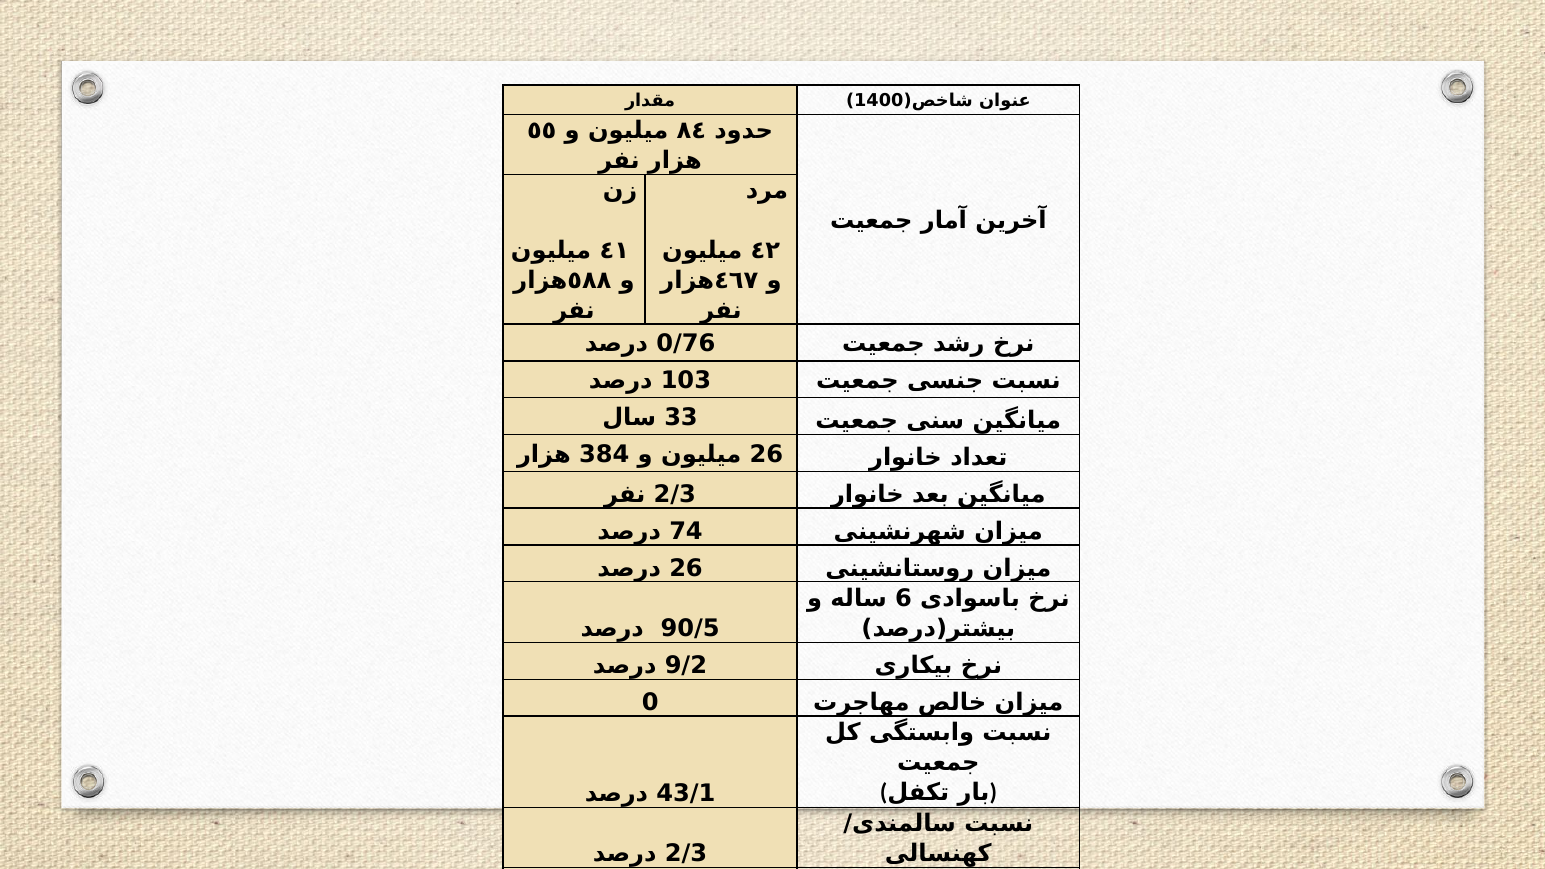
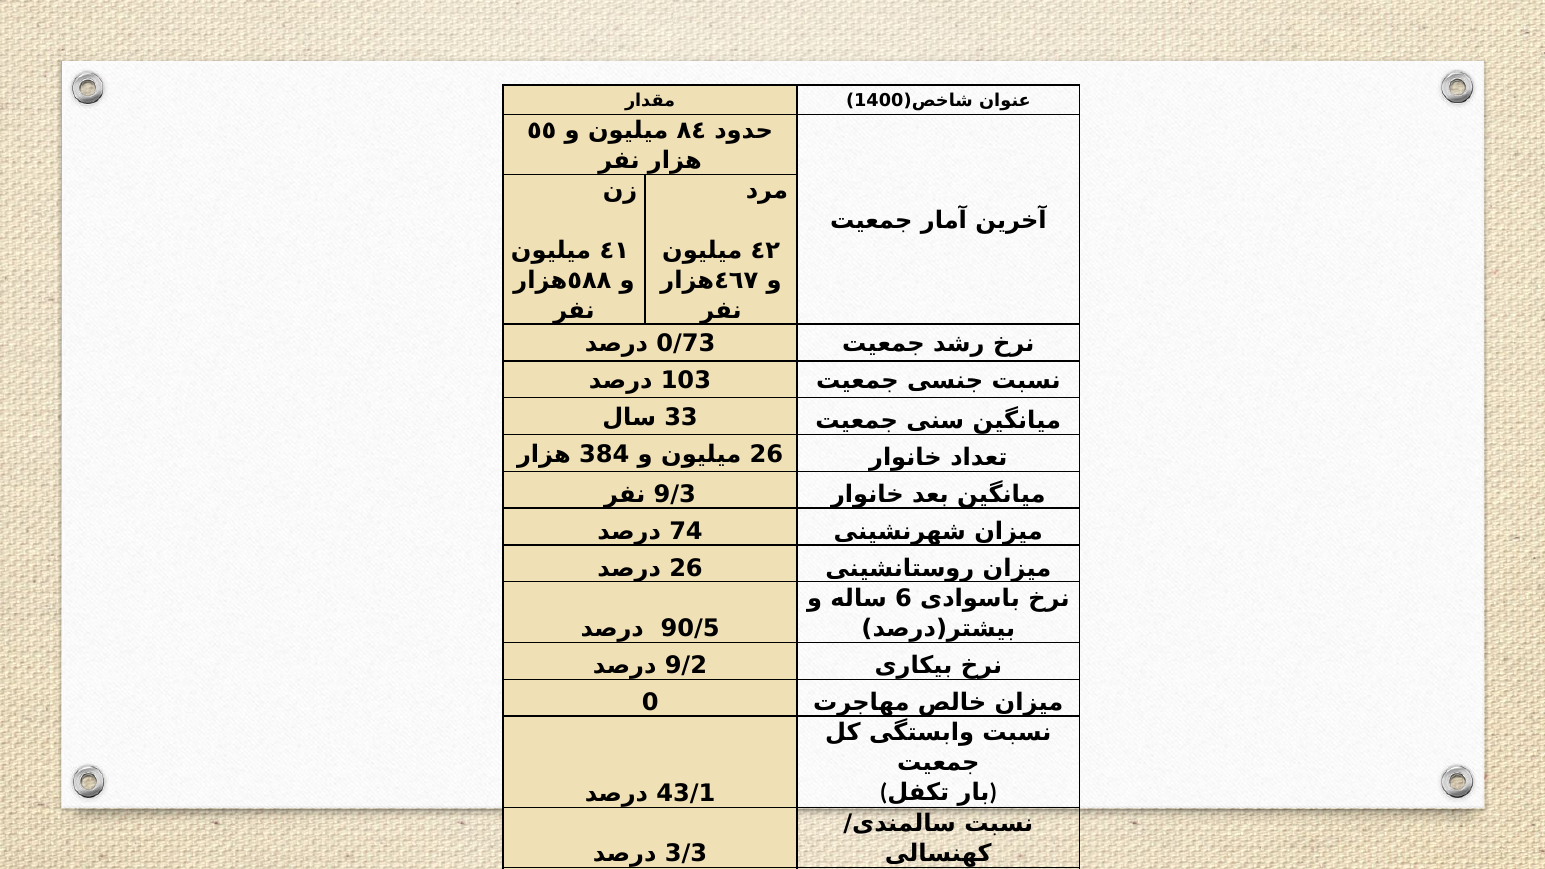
0/76: 0/76 -> 0/73
2/3 at (675, 495): 2/3 -> 9/3
2/3 at (686, 854): 2/3 -> 3/3
